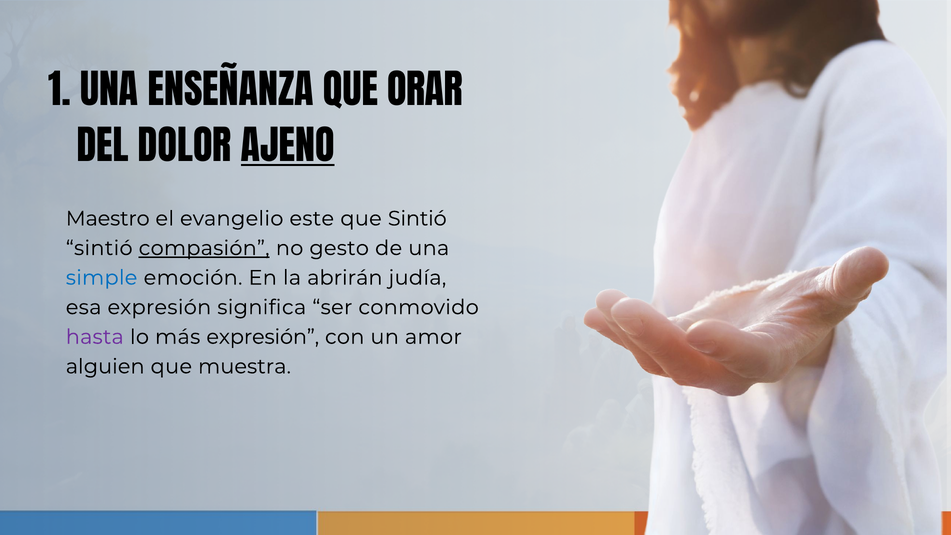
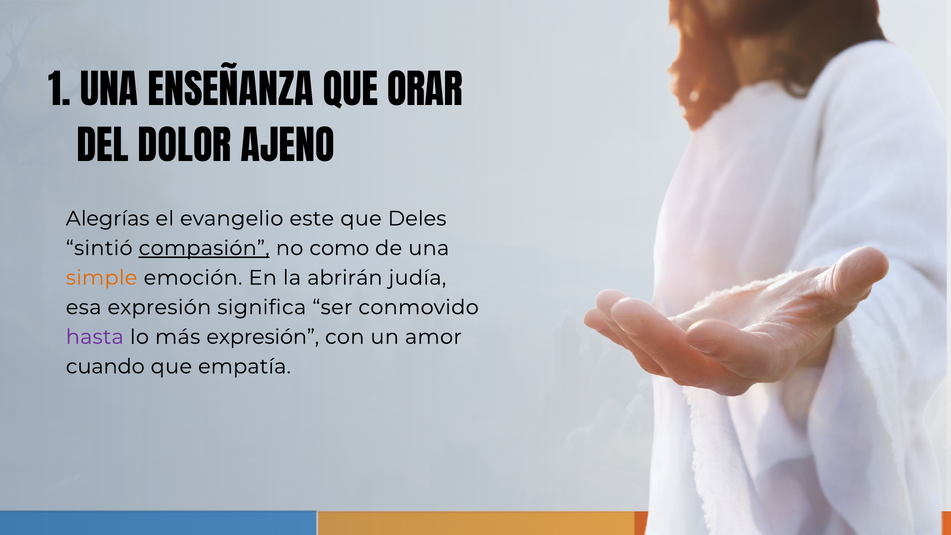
AJENO underline: present -> none
Maestro: Maestro -> Alegrías
que Sintió: Sintió -> Deles
gesto: gesto -> como
simple colour: blue -> orange
alguien: alguien -> cuando
muestra: muestra -> empatía
